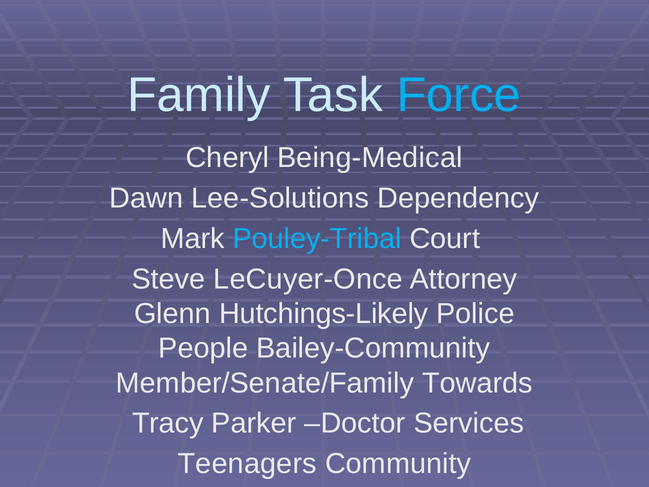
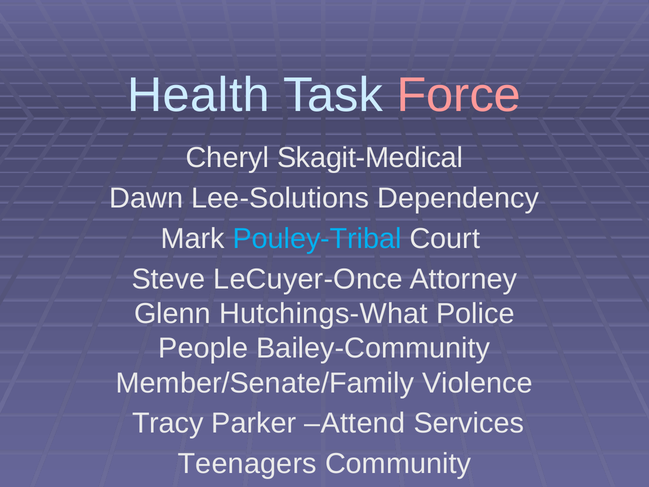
Family: Family -> Health
Force colour: light blue -> pink
Being-Medical: Being-Medical -> Skagit-Medical
Hutchings-Likely: Hutchings-Likely -> Hutchings-What
Towards: Towards -> Violence
Doctor: Doctor -> Attend
